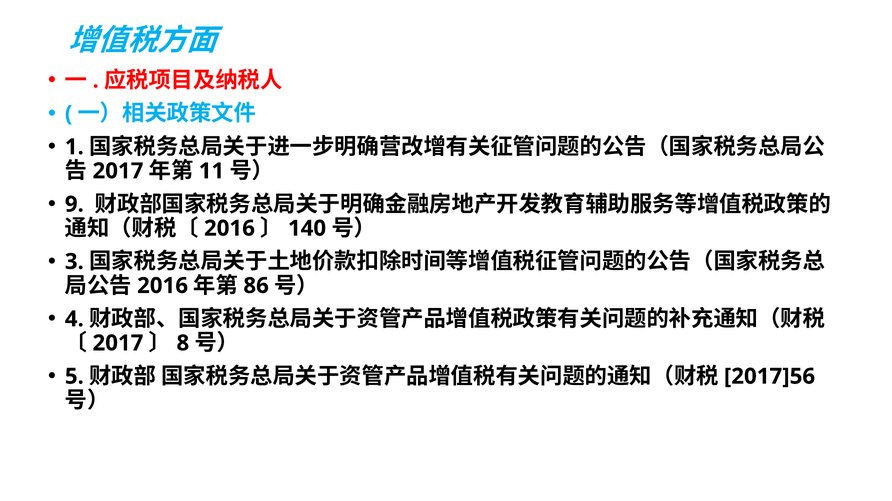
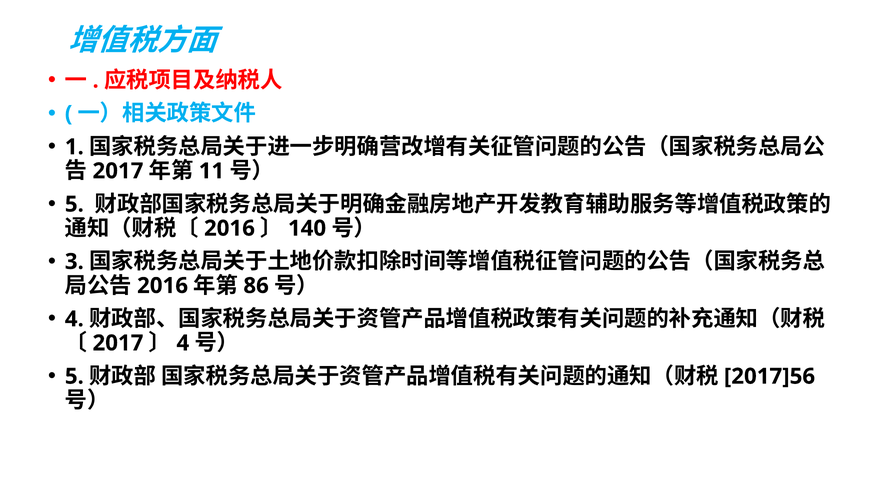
9 at (74, 205): 9 -> 5
8 at (183, 344): 8 -> 4
